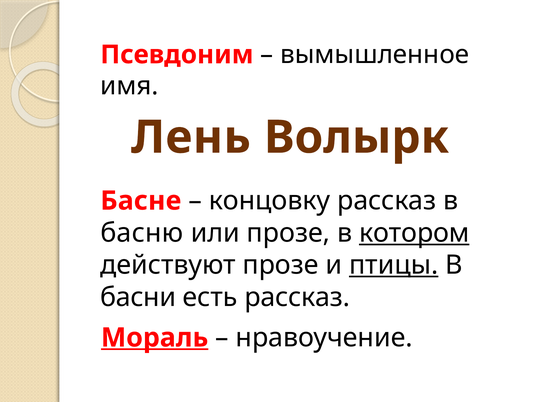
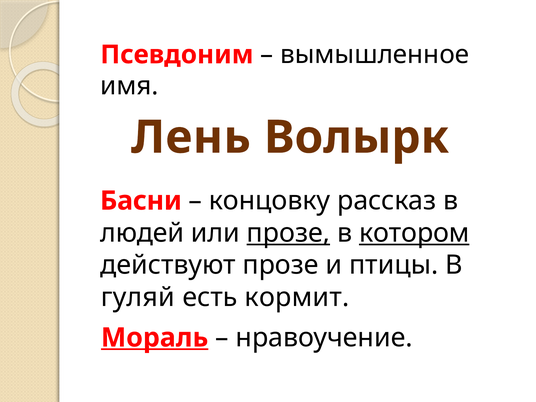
Басне: Басне -> Басни
басню: басню -> людей
прозе at (288, 233) underline: none -> present
птицы underline: present -> none
басни: басни -> гуляй
есть рассказ: рассказ -> кормит
